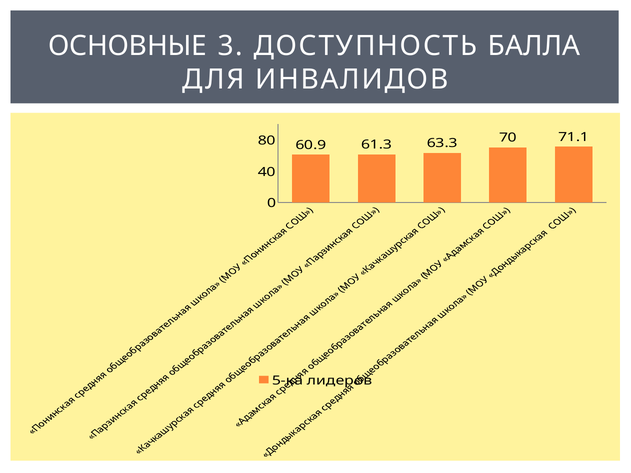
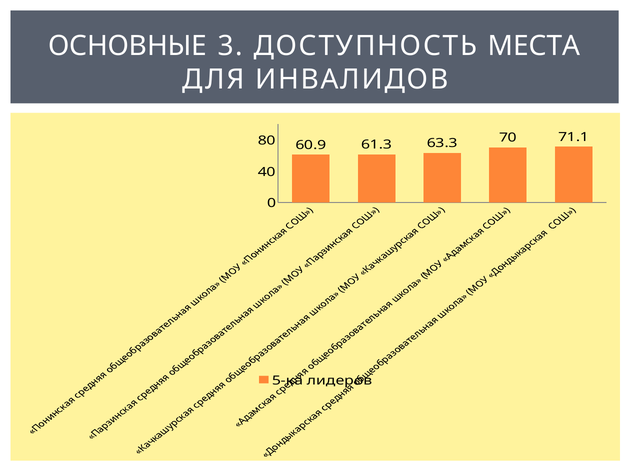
БАЛЛА: БАЛЛА -> МЕСТА
